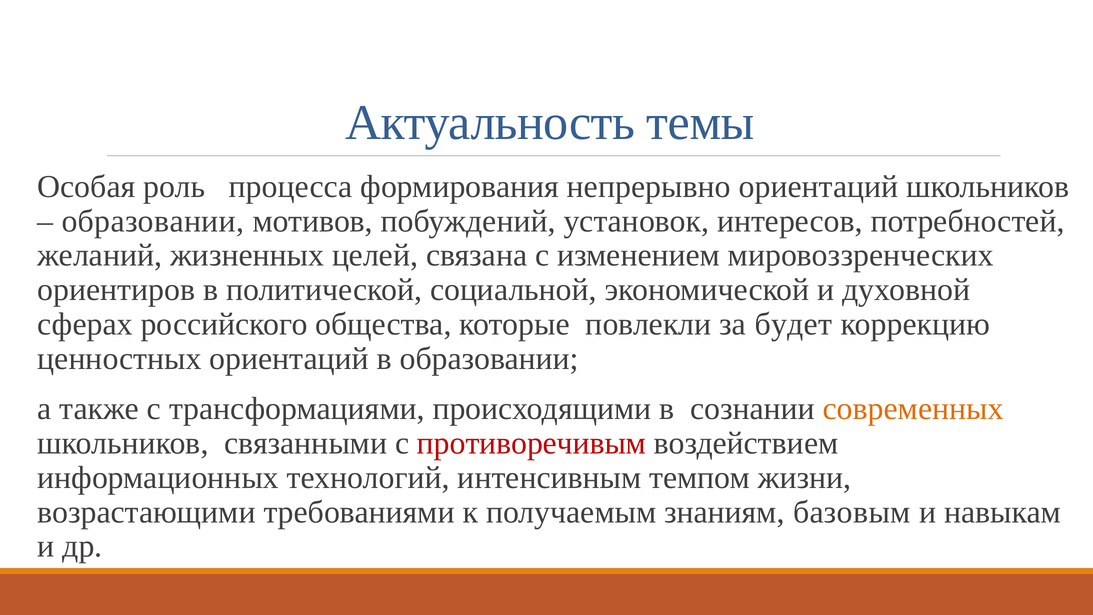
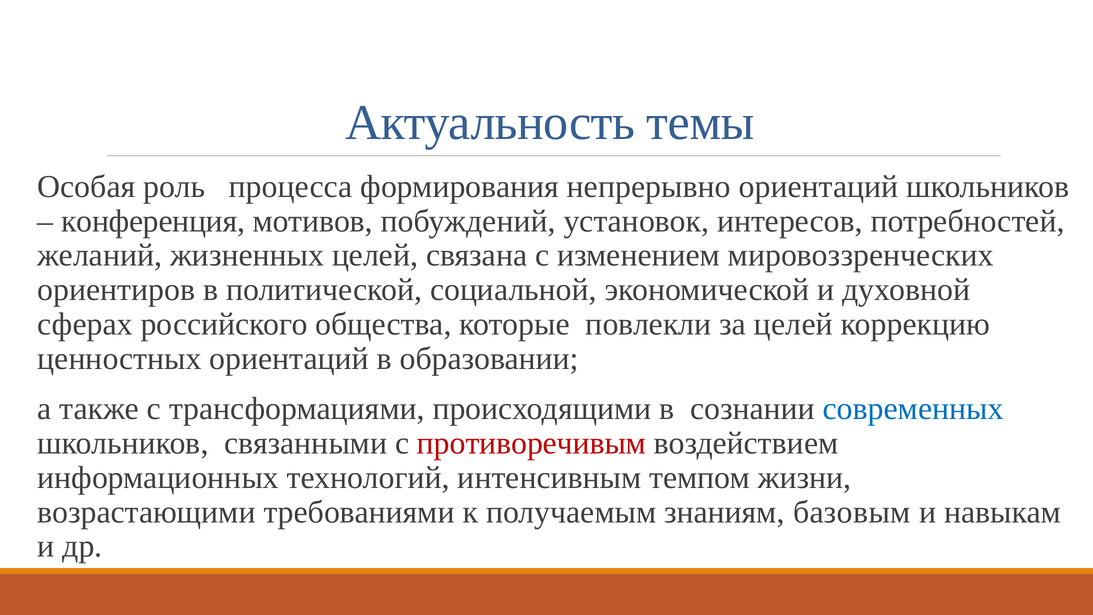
образовании at (153, 221): образовании -> конференция
за будет: будет -> целей
современных colour: orange -> blue
